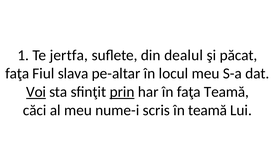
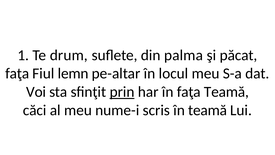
jertfa: jertfa -> drum
dealul: dealul -> palma
slava: slava -> lemn
Voi underline: present -> none
